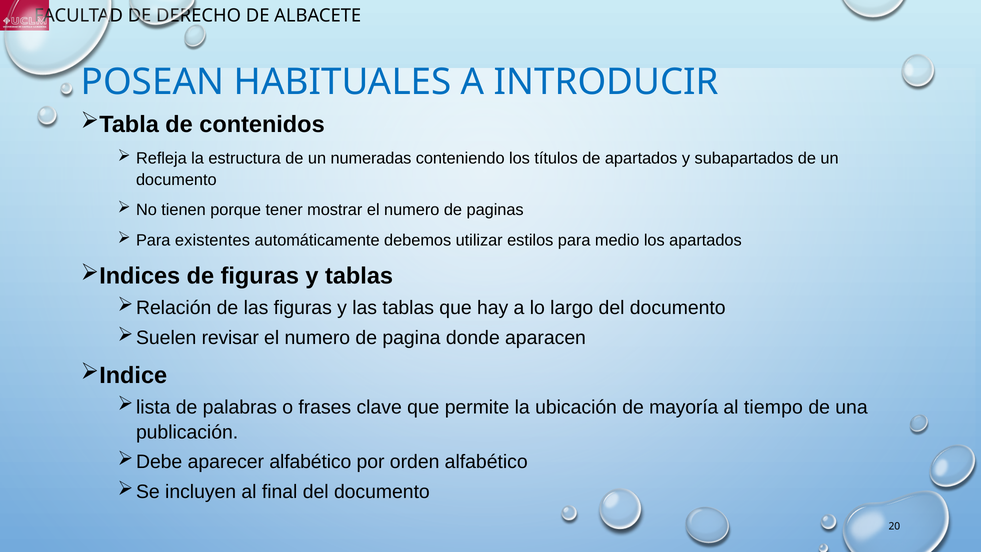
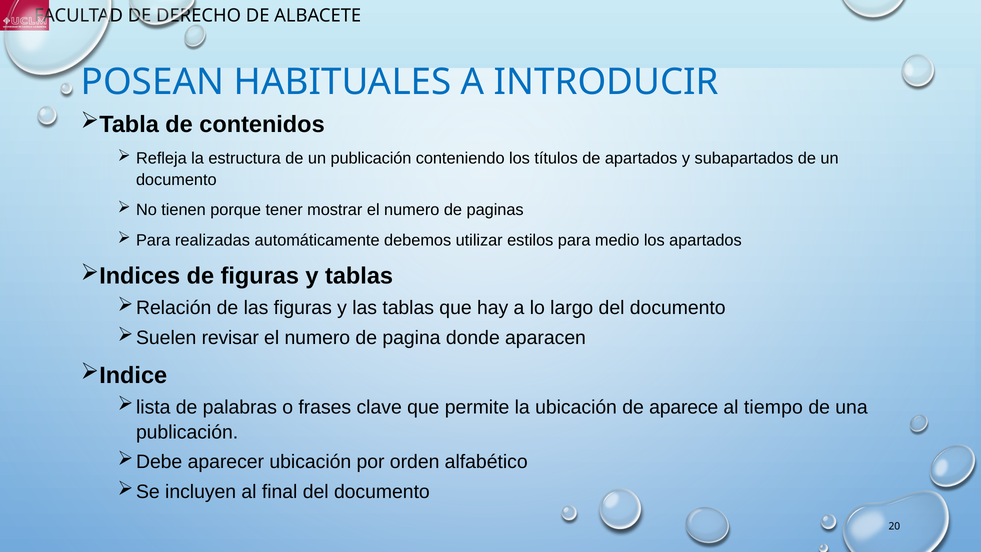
un numeradas: numeradas -> publicación
existentes: existentes -> realizadas
mayoría: mayoría -> aparece
aparecer alfabético: alfabético -> ubicación
